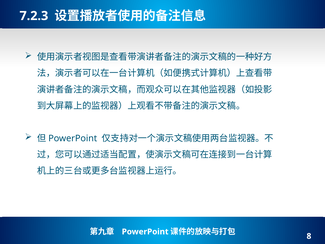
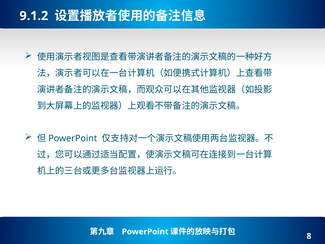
7.2.3: 7.2.3 -> 9.1.2
